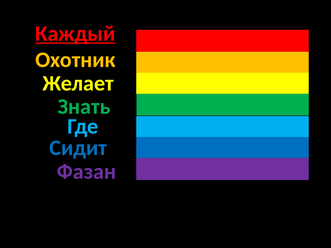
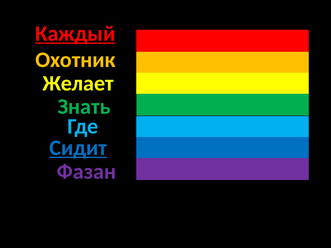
Сидит underline: none -> present
